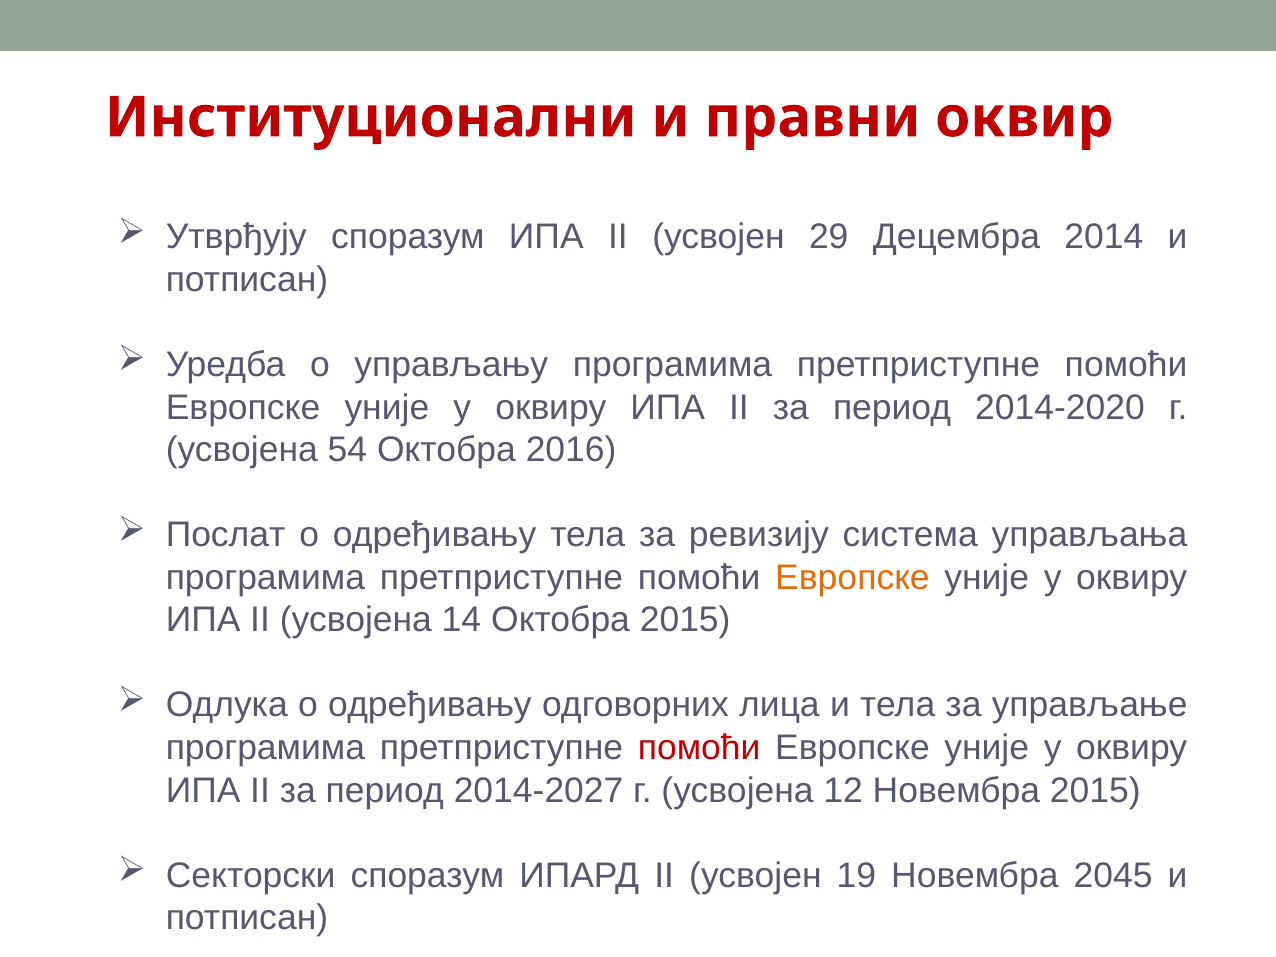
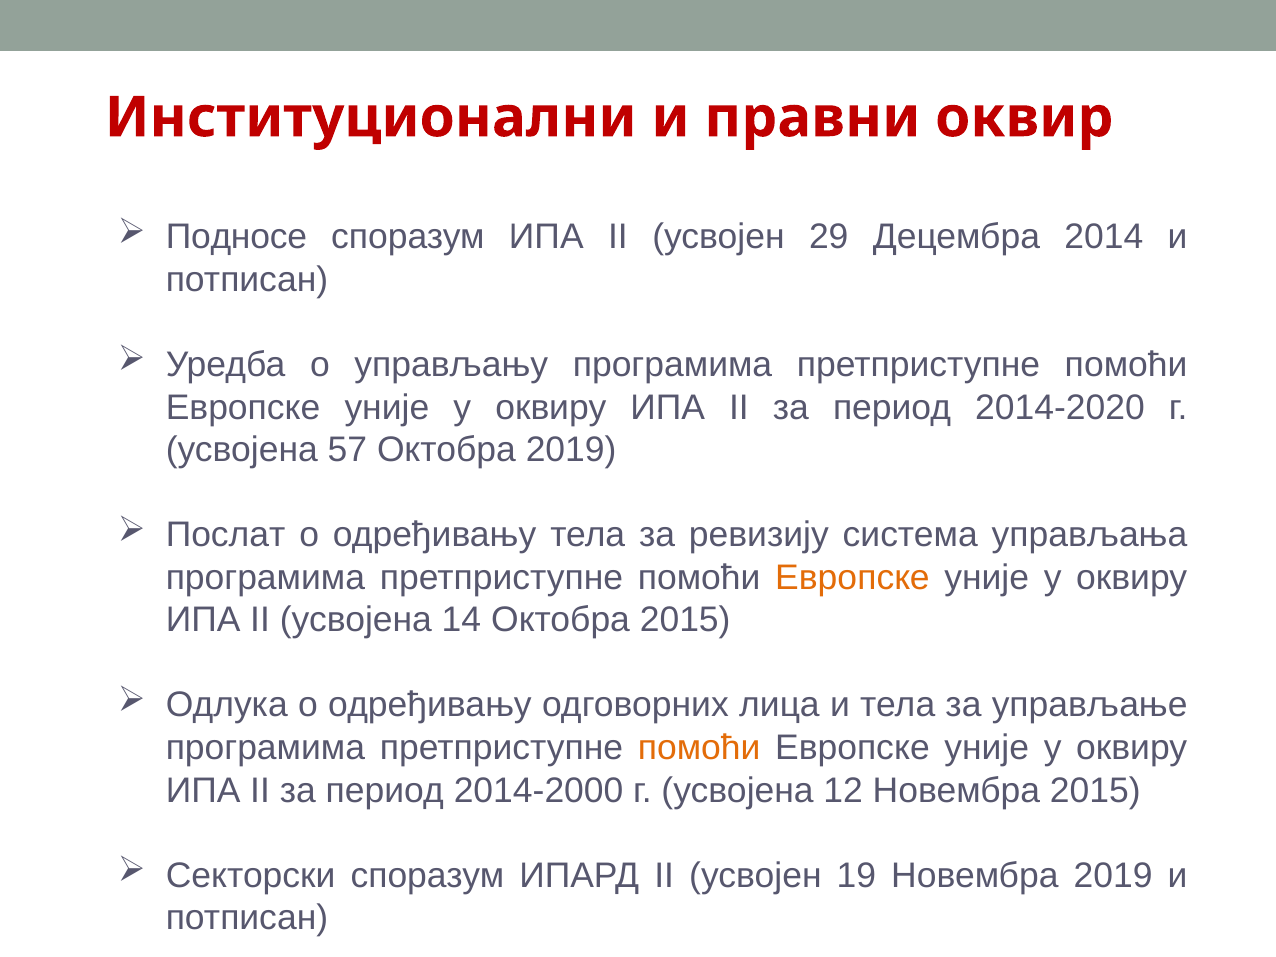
Утврђују: Утврђују -> Подносе
54: 54 -> 57
Oктобра 2016: 2016 -> 2019
помоћи at (699, 748) colour: red -> orange
2014-2027: 2014-2027 -> 2014-2000
Новембра 2045: 2045 -> 2019
